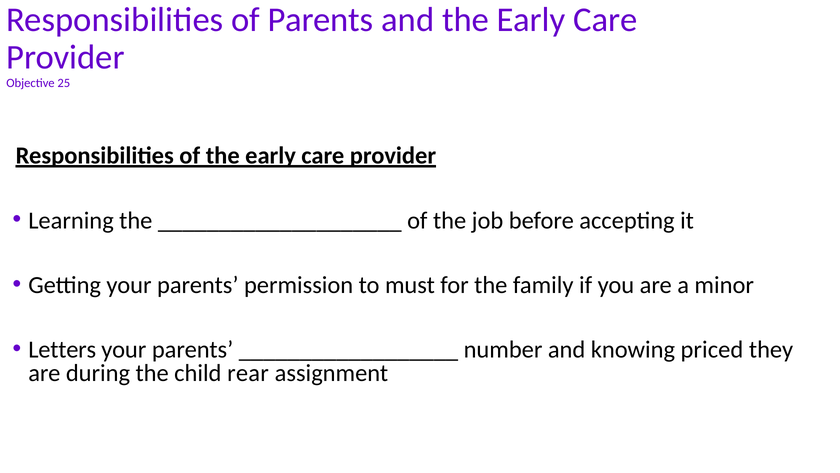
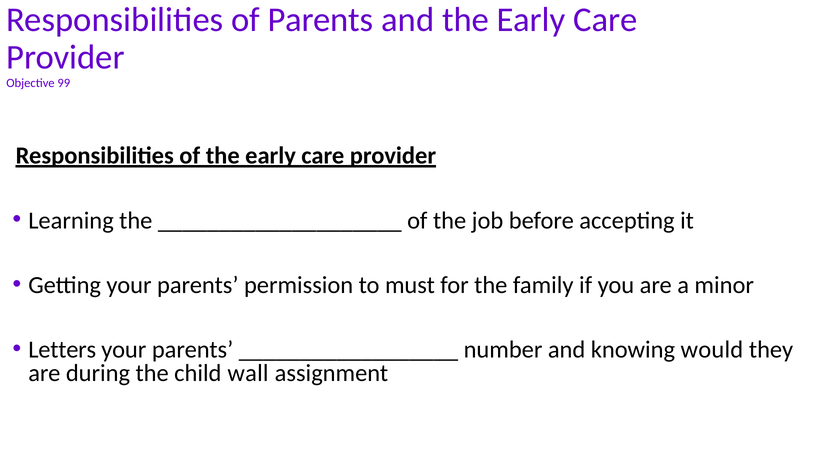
25: 25 -> 99
priced: priced -> would
rear: rear -> wall
